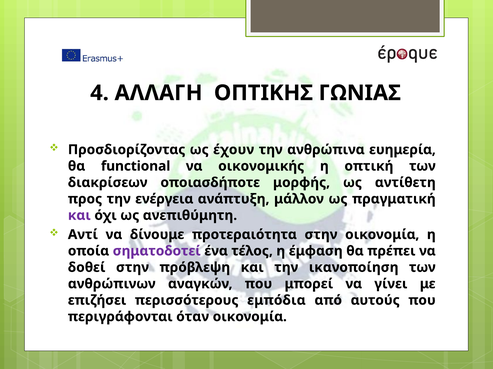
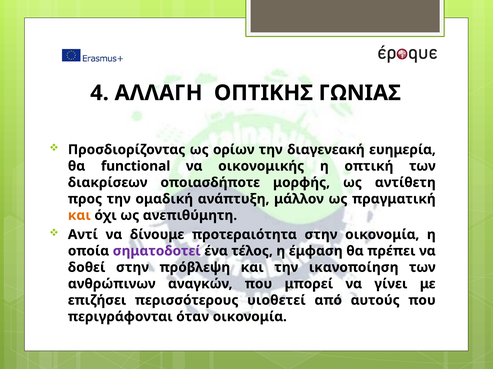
έχουν: έχουν -> ορίων
ανθρώπινα: ανθρώπινα -> διαγενεακή
ενέργεια: ενέργεια -> ομαδική
και at (79, 216) colour: purple -> orange
εμπόδια: εμπόδια -> υιοθετεί
